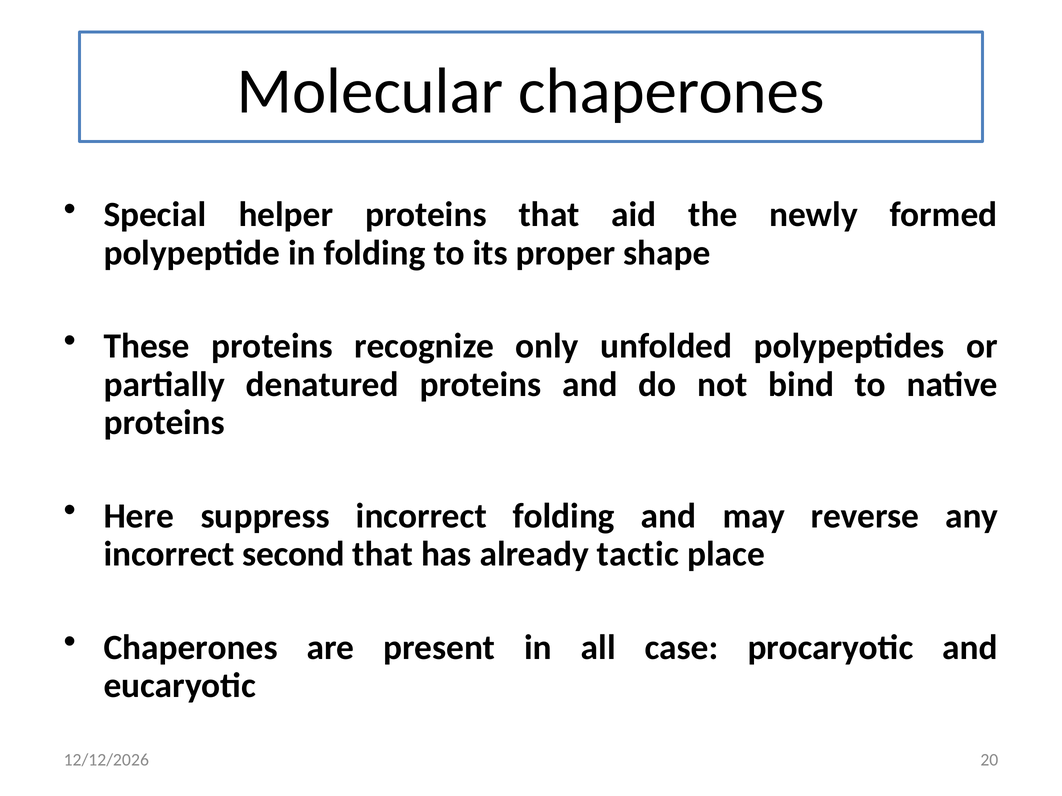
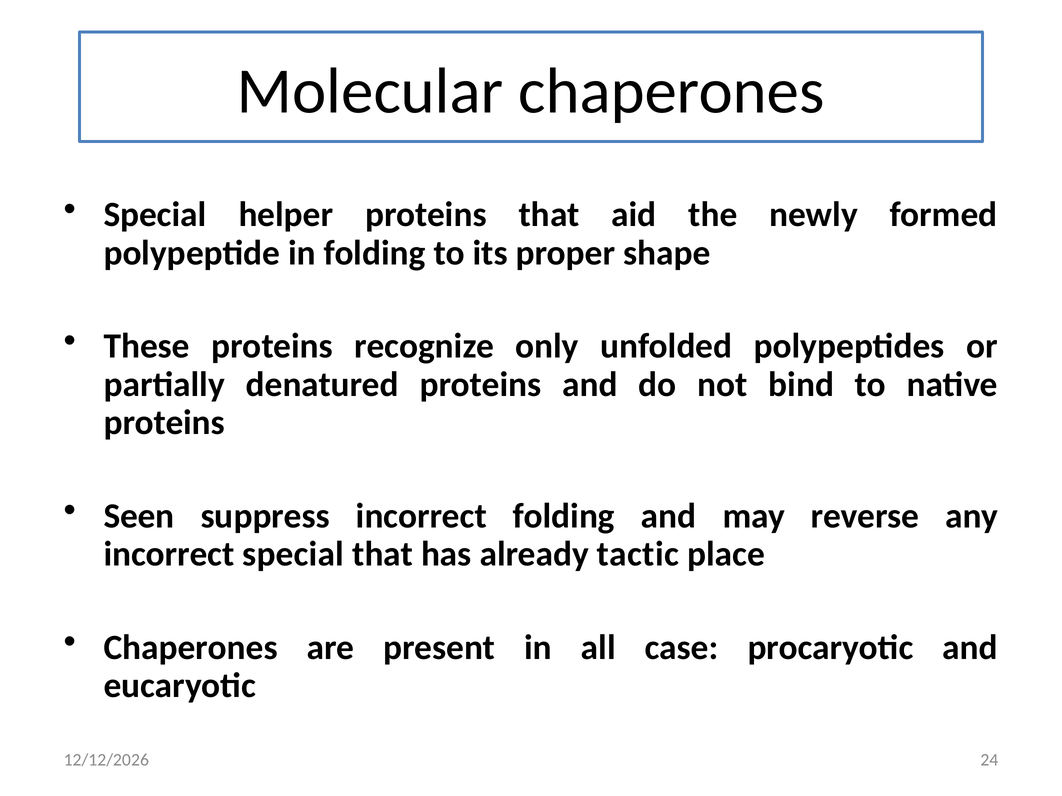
Here: Here -> Seen
incorrect second: second -> special
20: 20 -> 24
